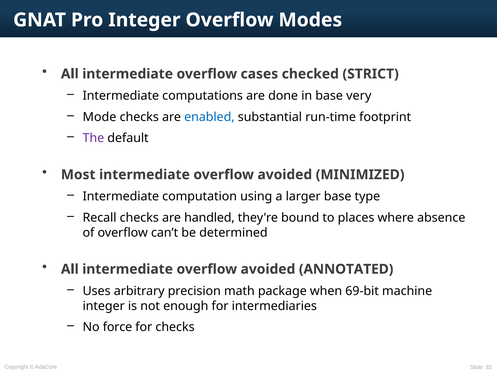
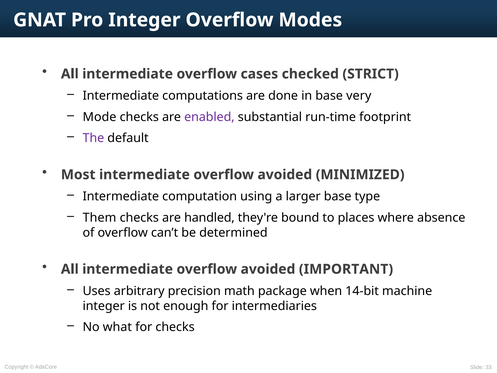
enabled colour: blue -> purple
Recall: Recall -> Them
ANNOTATED: ANNOTATED -> IMPORTANT
69-bit: 69-bit -> 14-bit
force: force -> what
